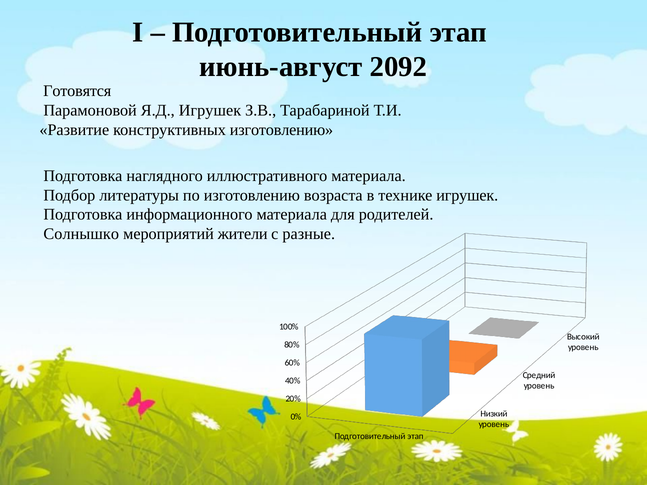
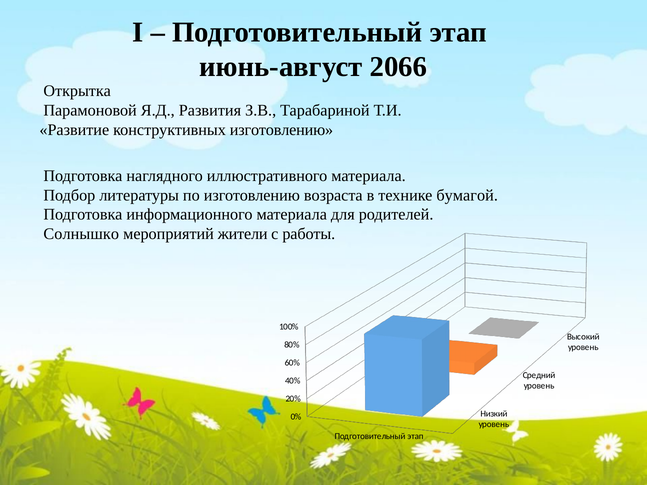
2092: 2092 -> 2066
Готовятся: Готовятся -> Открытка
Я.Д Игрушек: Игрушек -> Развития
технике игрушек: игрушек -> бумагой
разные: разные -> работы
